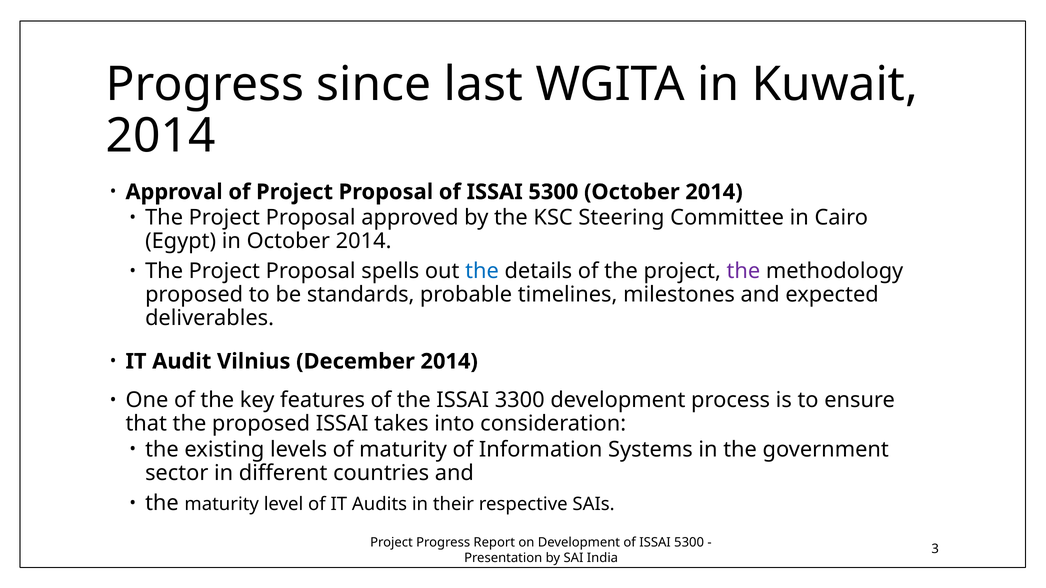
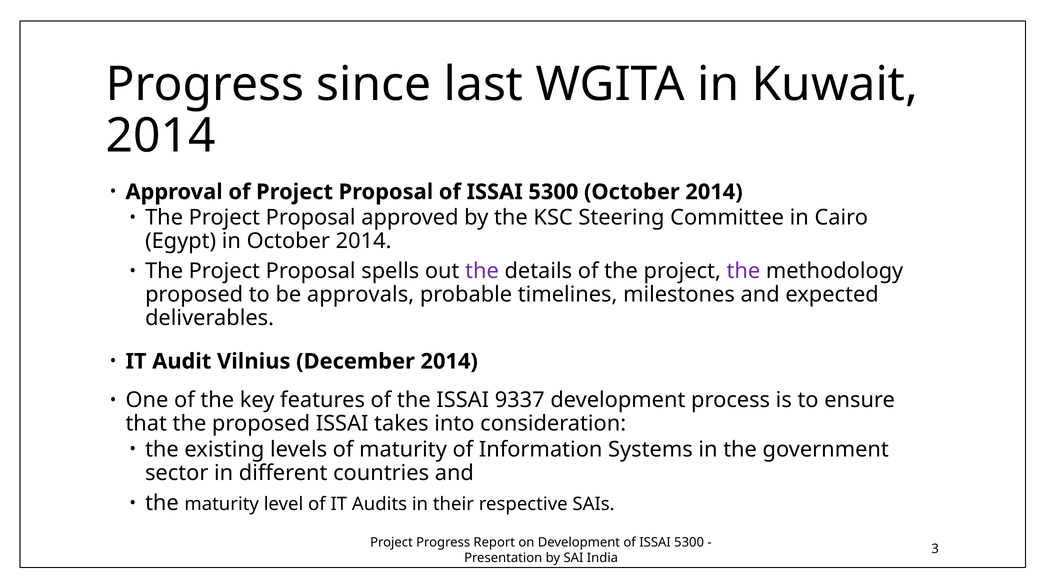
the at (482, 271) colour: blue -> purple
standards: standards -> approvals
3300: 3300 -> 9337
